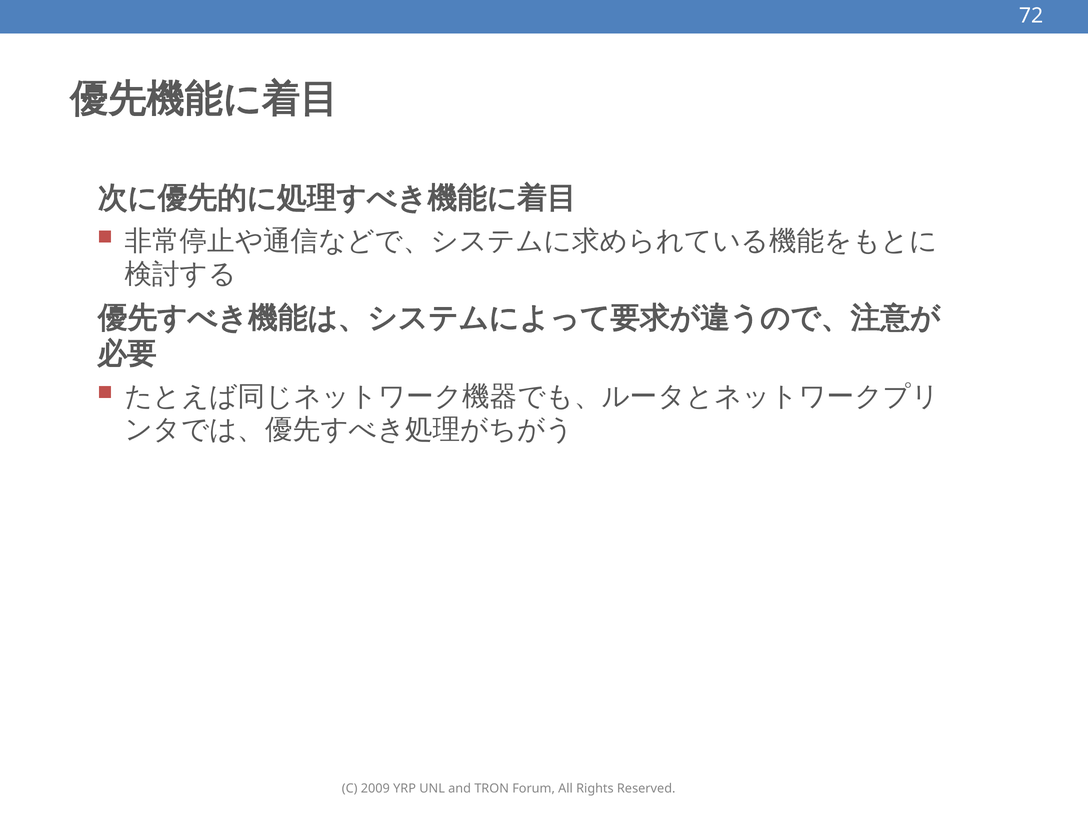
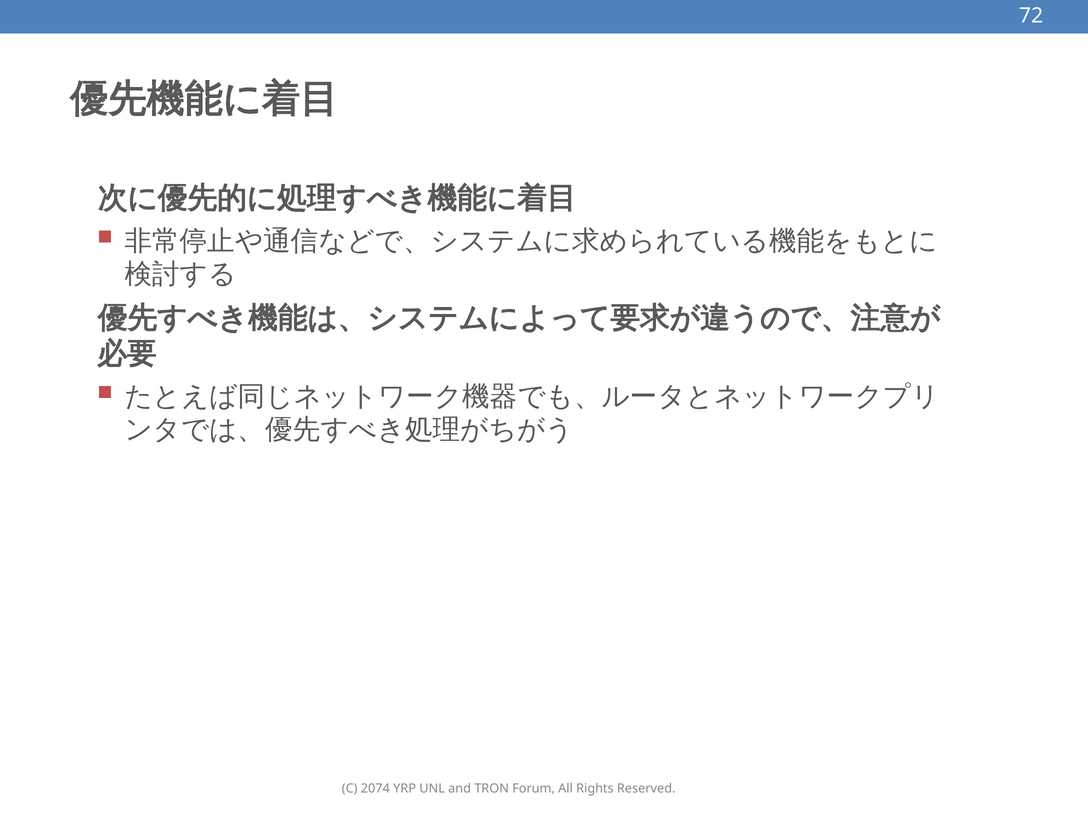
2009: 2009 -> 2074
